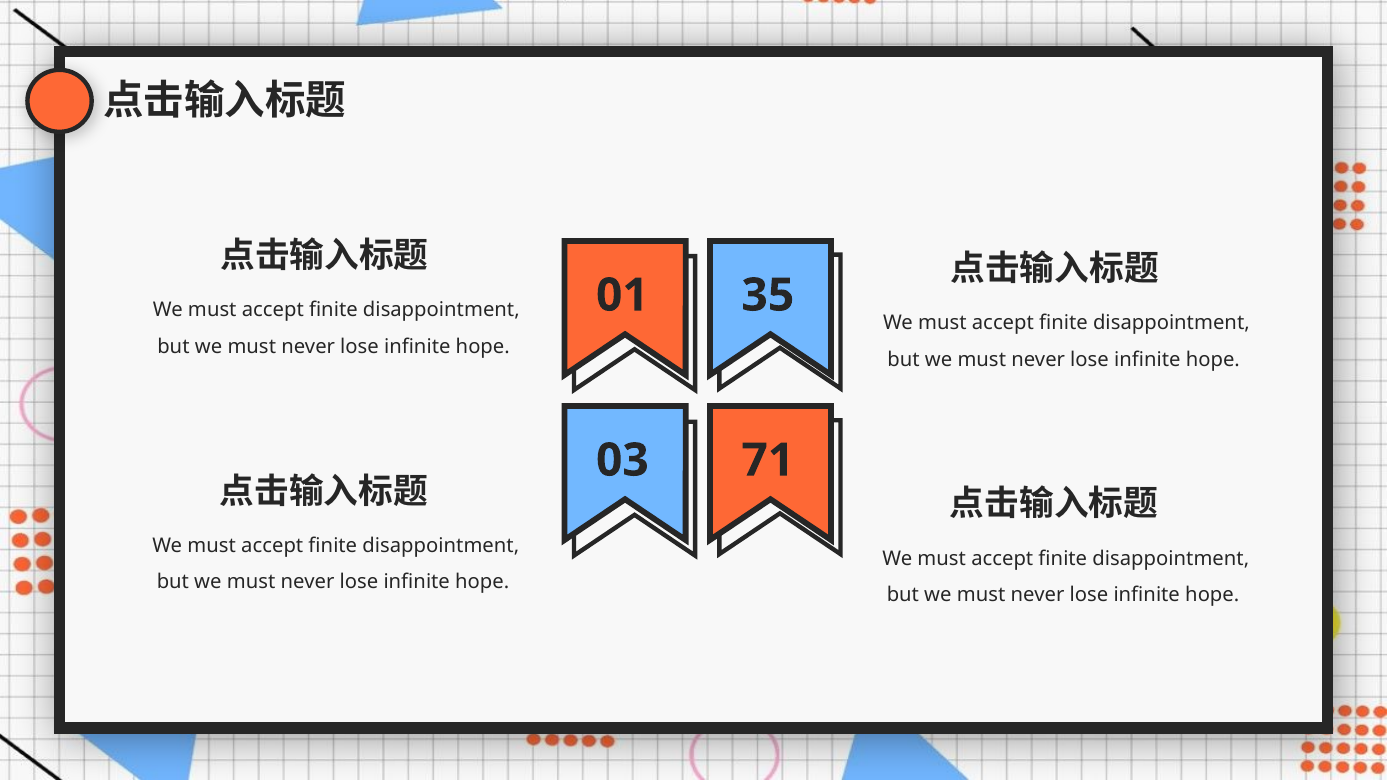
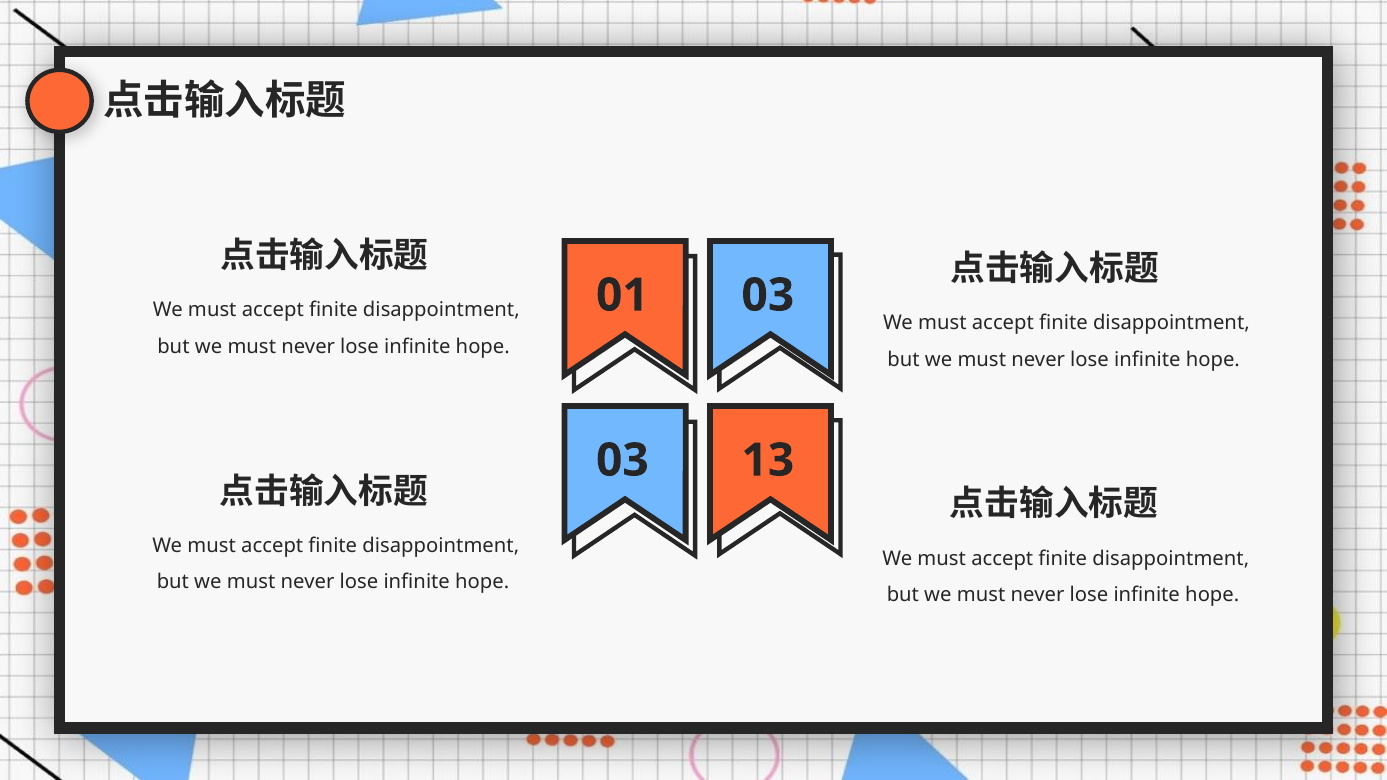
01 35: 35 -> 03
71: 71 -> 13
